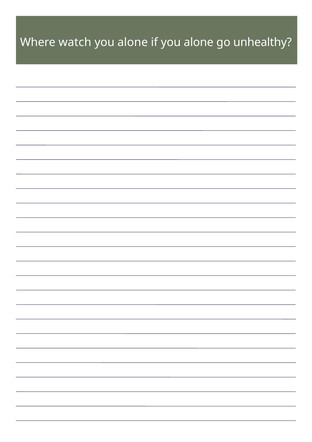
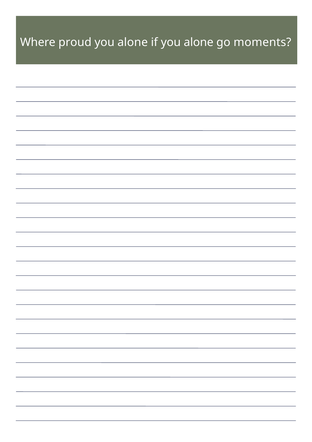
watch: watch -> proud
unhealthy: unhealthy -> moments
